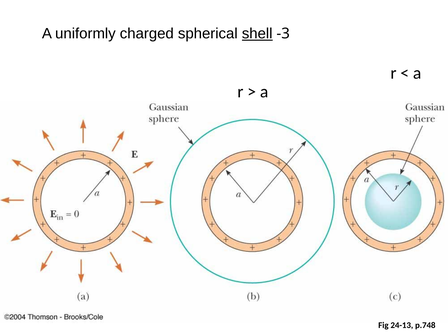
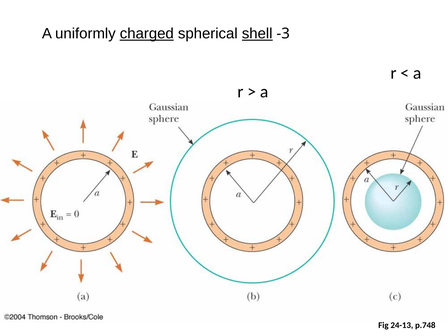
charged underline: none -> present
